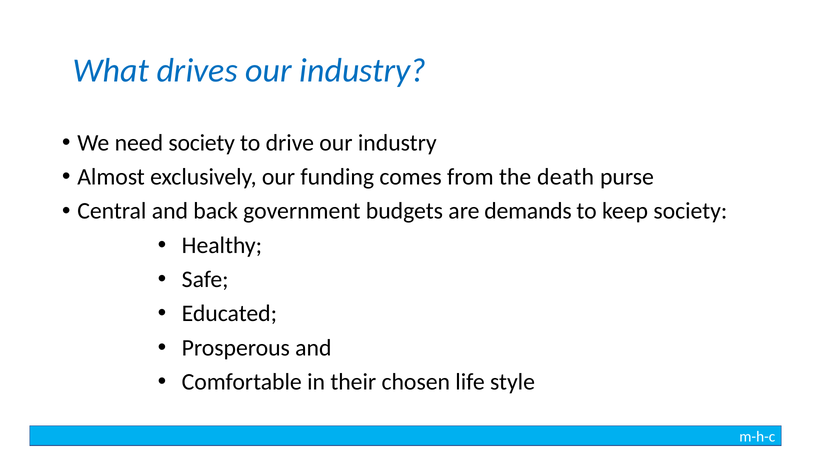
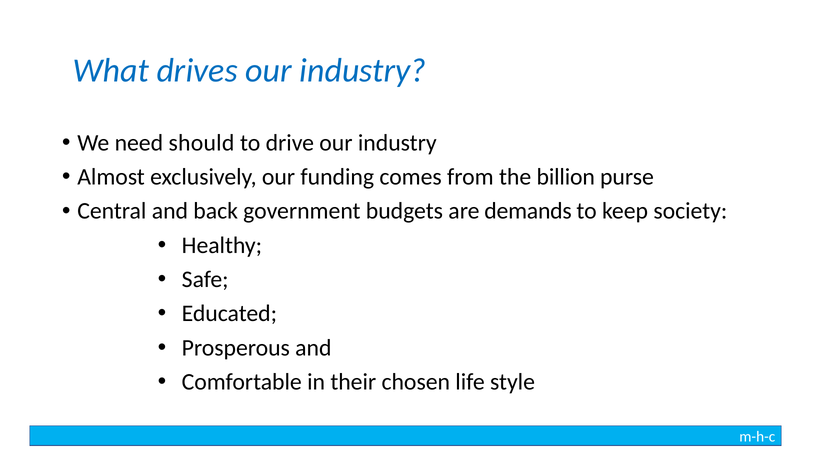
need society: society -> should
death: death -> billion
